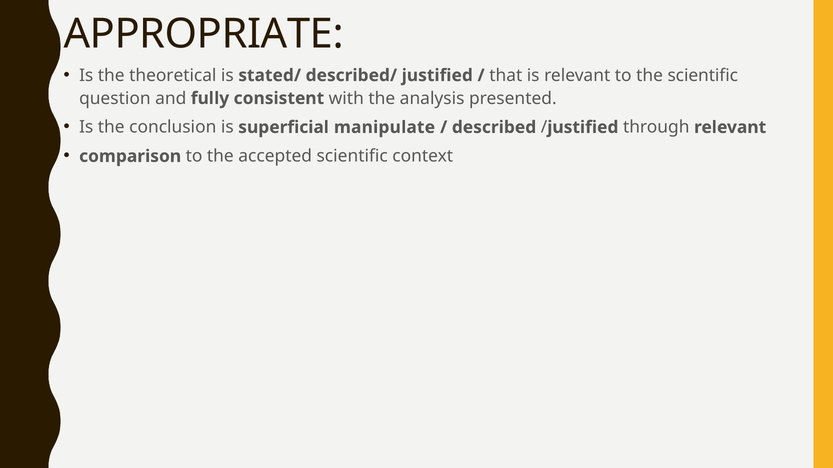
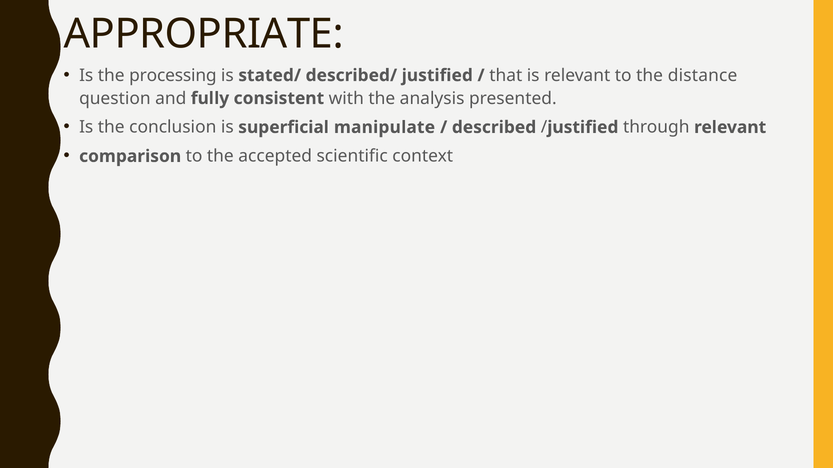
theoretical: theoretical -> processing
the scientific: scientific -> distance
